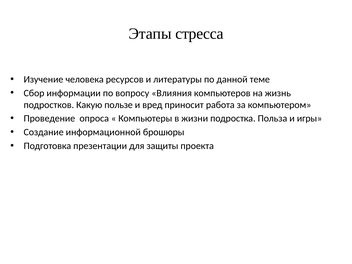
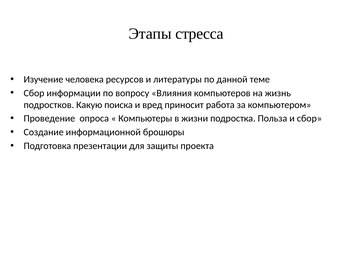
пользе: пользе -> поиска
и игры: игры -> сбор
